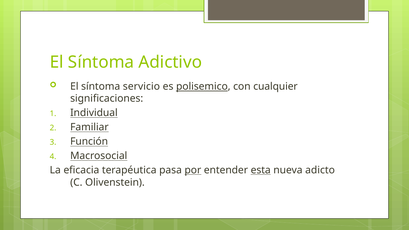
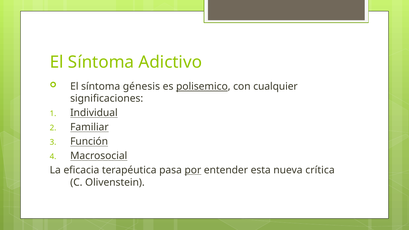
servicio: servicio -> génesis
esta underline: present -> none
adicto: adicto -> crítica
